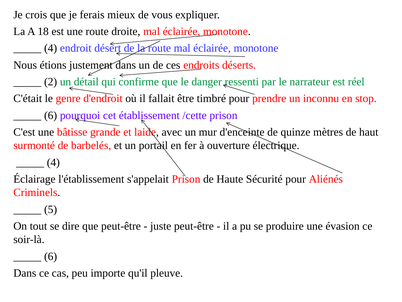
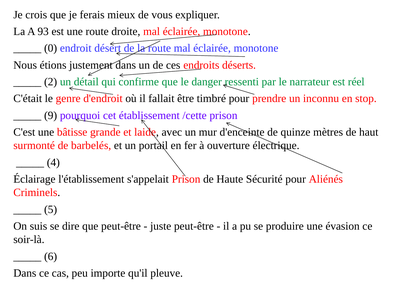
18: 18 -> 93
4 at (51, 48): 4 -> 0
6 at (51, 115): 6 -> 9
tout: tout -> suis
